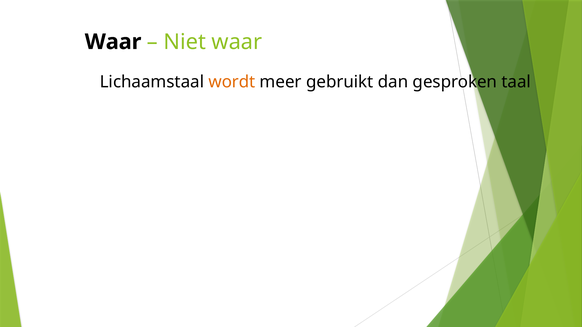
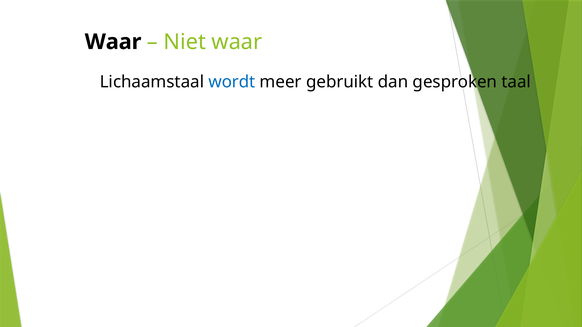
wordt colour: orange -> blue
